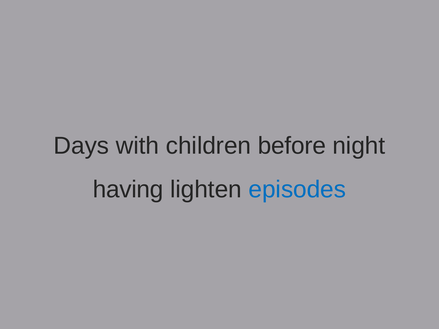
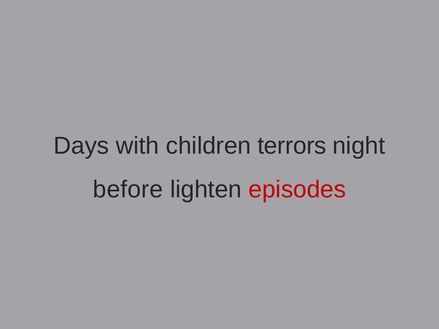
before: before -> terrors
having: having -> before
episodes colour: blue -> red
